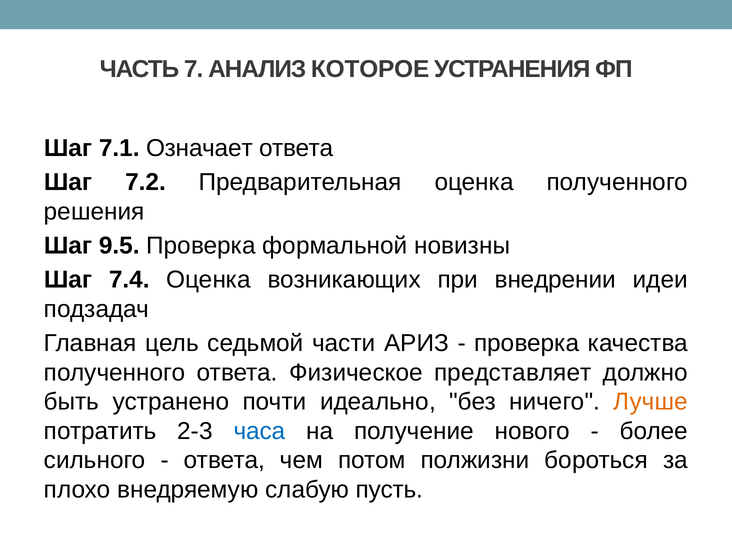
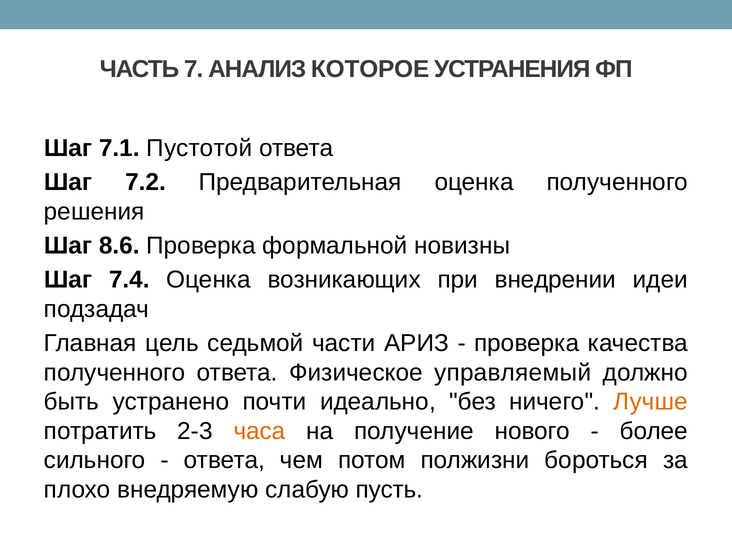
Означает: Означает -> Пустотой
9.5: 9.5 -> 8.6
представляет: представляет -> управляемый
часа colour: blue -> orange
